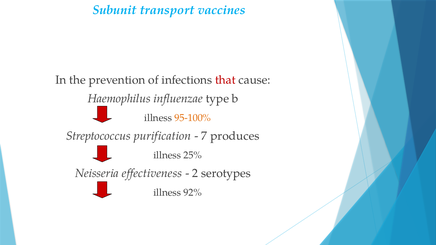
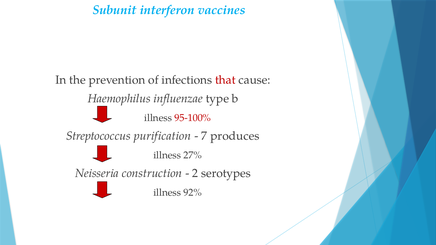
transport: transport -> interferon
95-100% colour: orange -> red
25%: 25% -> 27%
effectiveness: effectiveness -> construction
